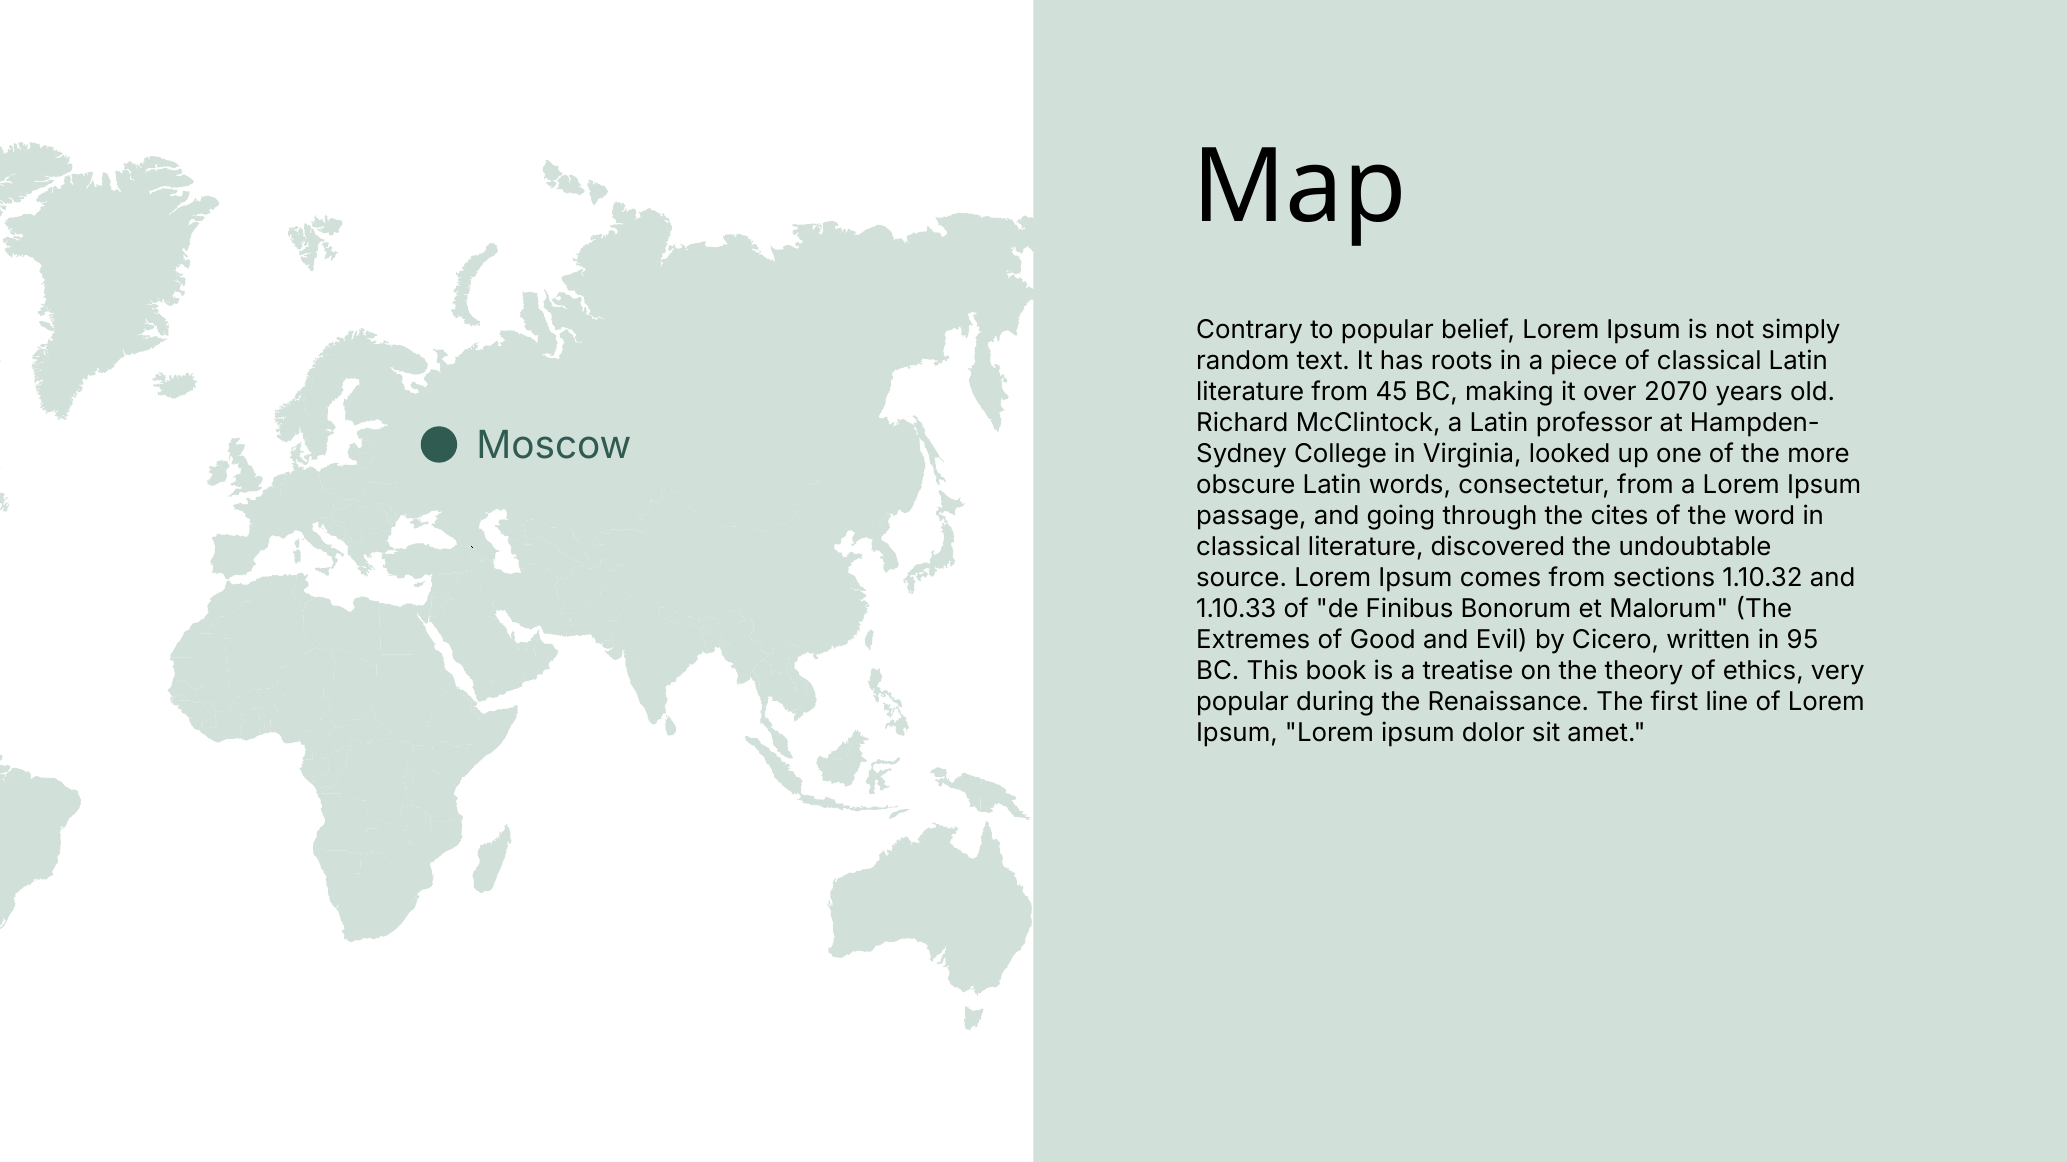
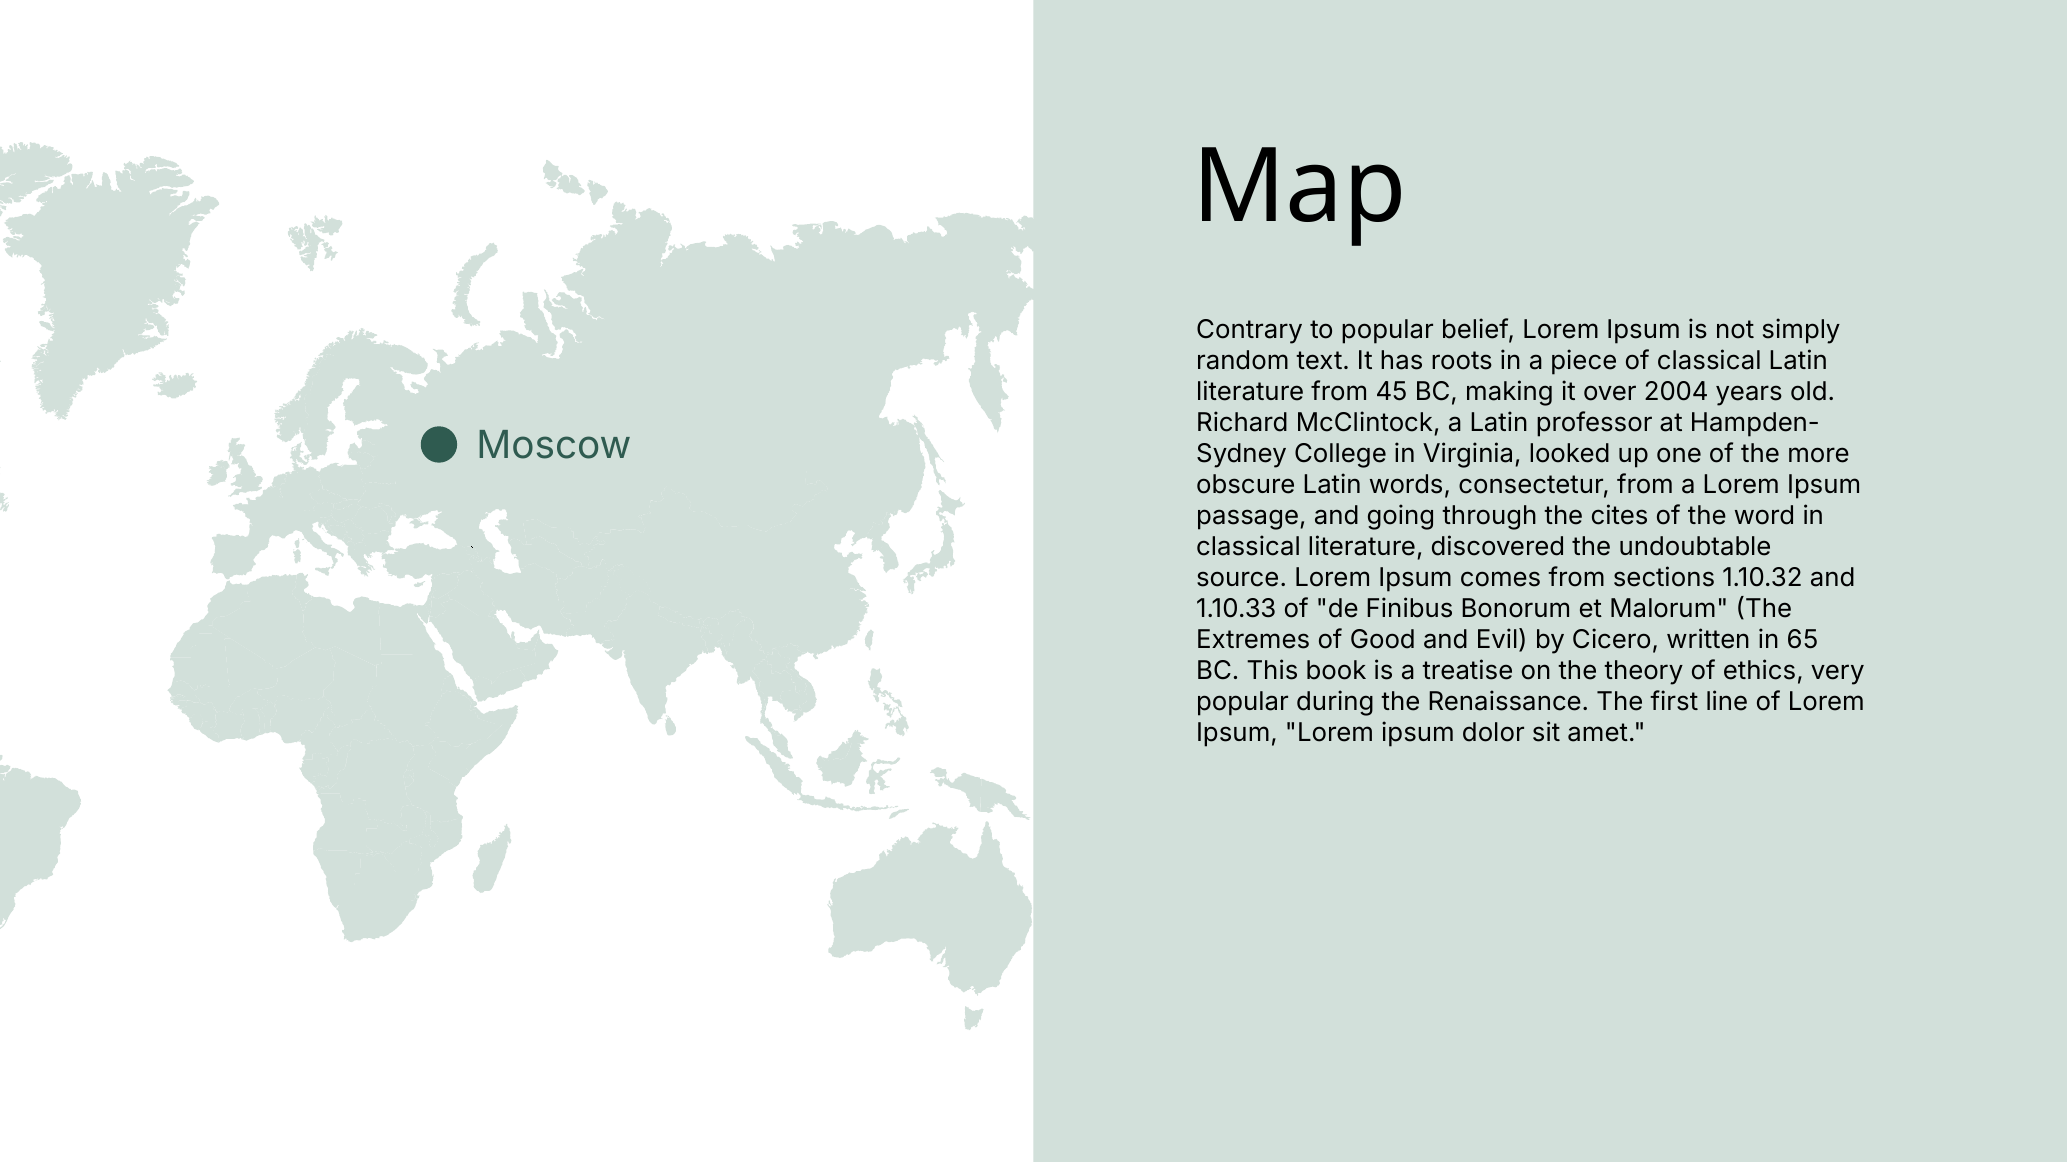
2070: 2070 -> 2004
95: 95 -> 65
